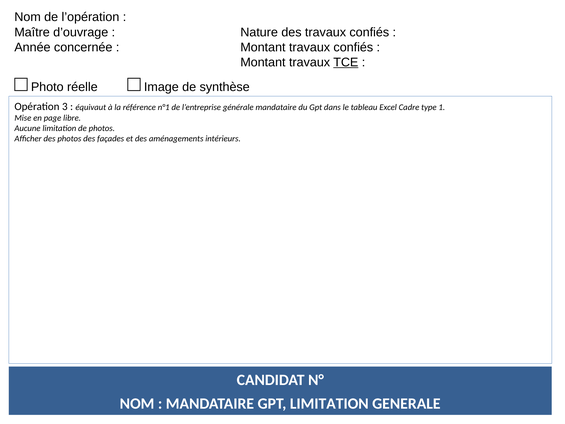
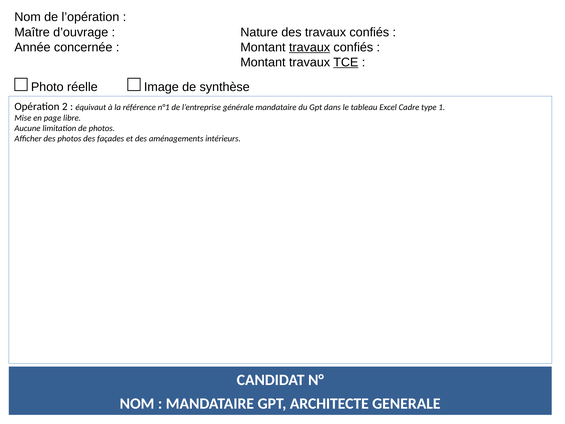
travaux at (310, 47) underline: none -> present
3: 3 -> 2
GPT LIMITATION: LIMITATION -> ARCHITECTE
